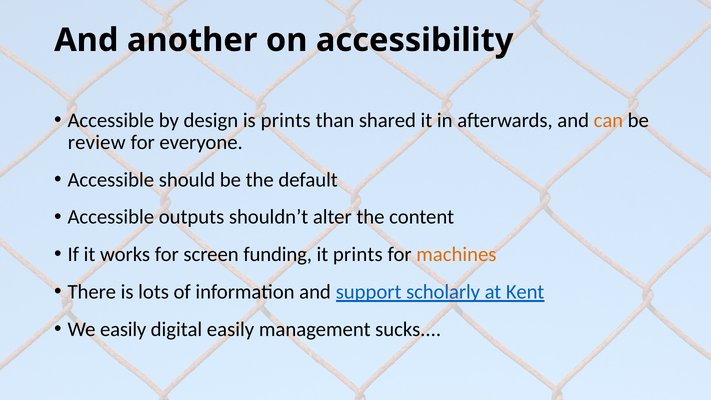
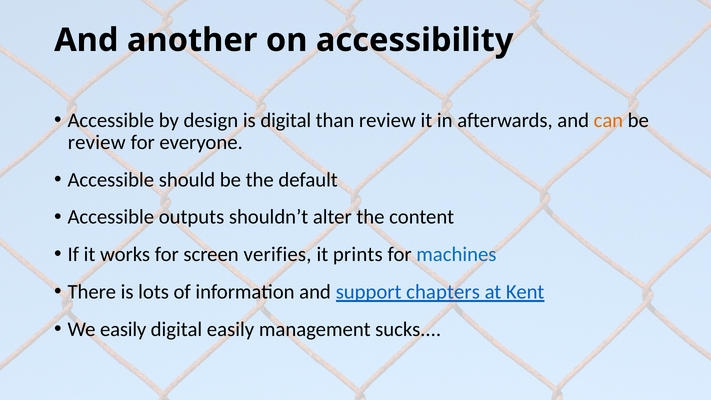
is prints: prints -> digital
than shared: shared -> review
funding: funding -> verifies
machines colour: orange -> blue
scholarly: scholarly -> chapters
